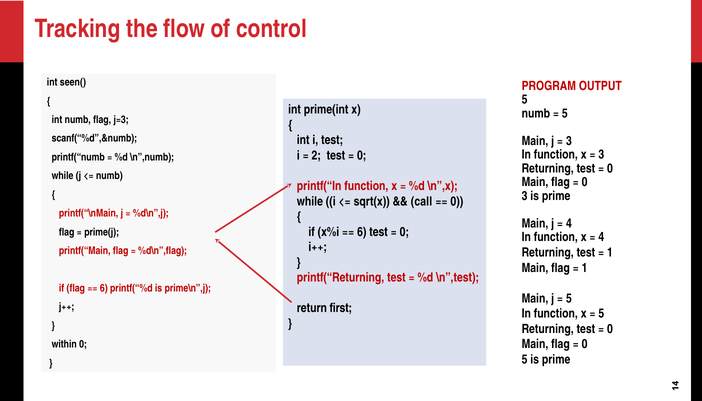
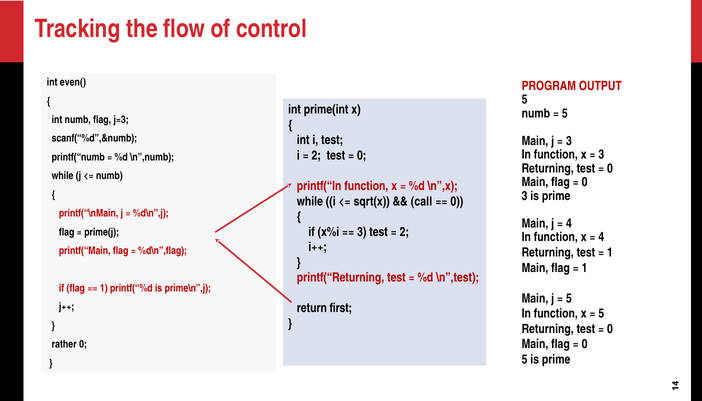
seen(: seen( -> even(
6 at (362, 232): 6 -> 3
0 at (404, 232): 0 -> 2
6 at (104, 288): 6 -> 1
within: within -> rather
